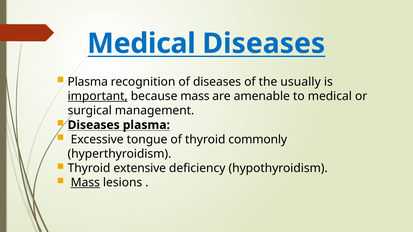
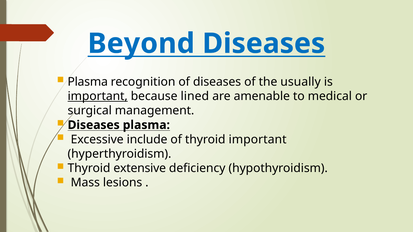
Medical at (141, 44): Medical -> Beyond
because mass: mass -> lined
tongue: tongue -> include
thyroid commonly: commonly -> important
Mass at (85, 183) underline: present -> none
